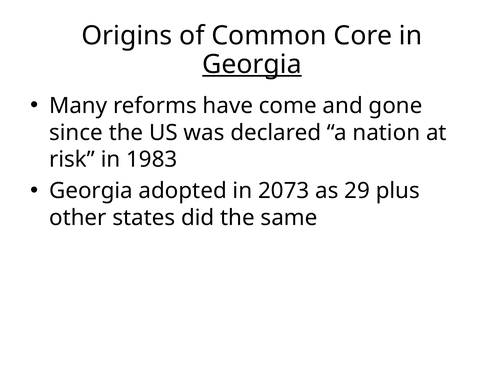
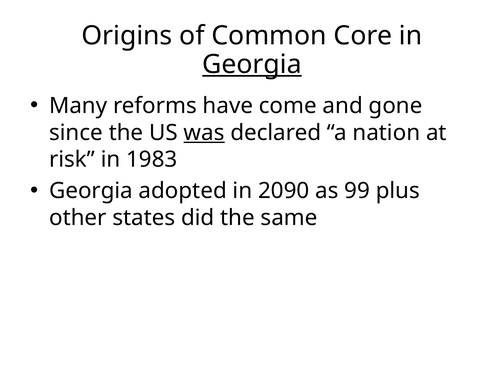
was underline: none -> present
2073: 2073 -> 2090
29: 29 -> 99
